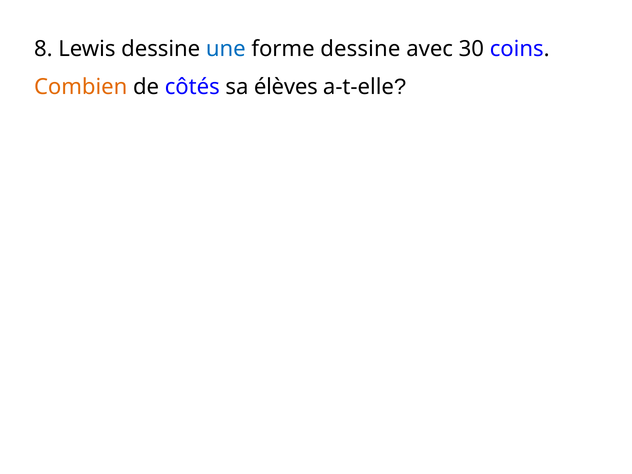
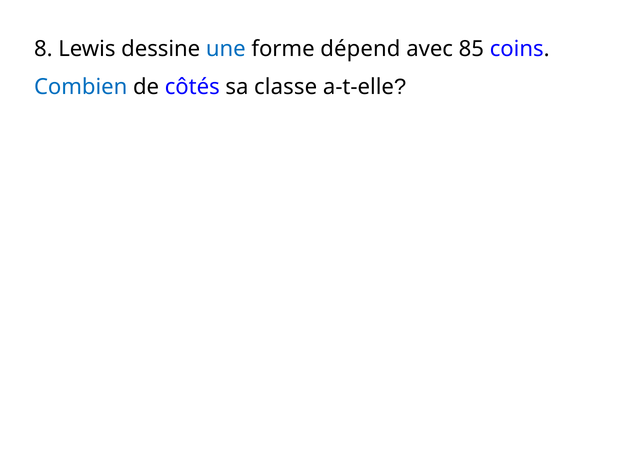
forme dessine: dessine -> dépend
30: 30 -> 85
Combien colour: orange -> blue
élèves: élèves -> classe
